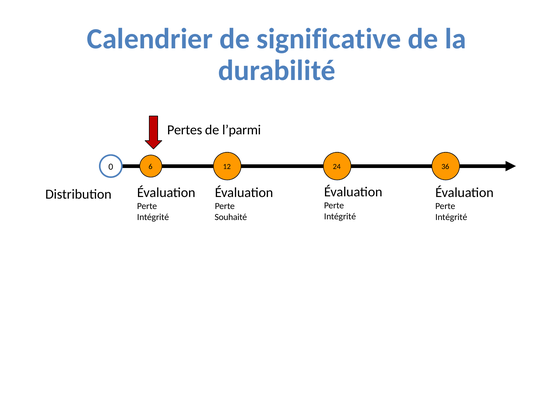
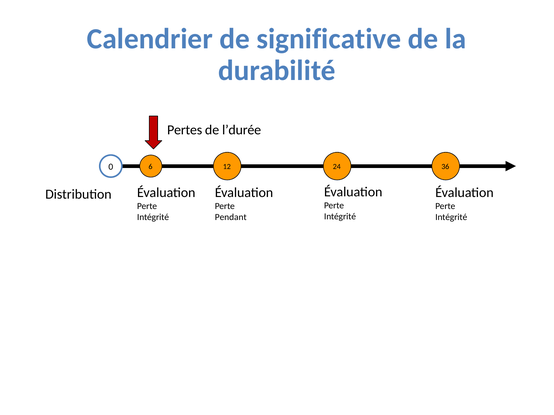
l’parmi: l’parmi -> l’durée
Souhaité: Souhaité -> Pendant
